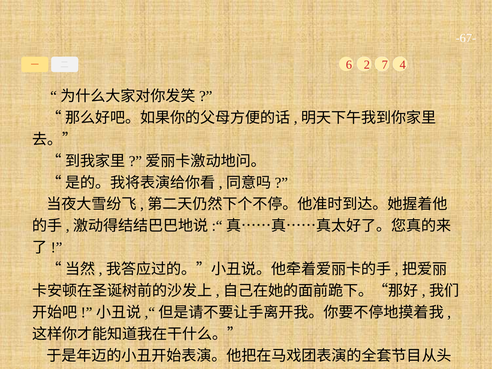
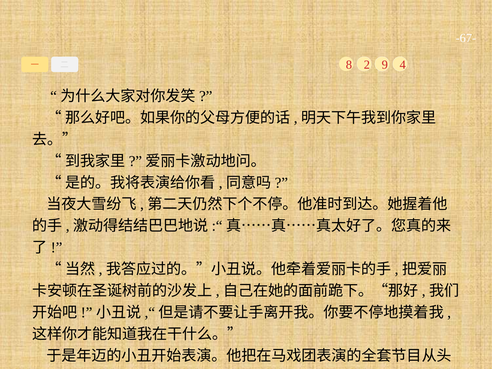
6: 6 -> 8
7: 7 -> 9
